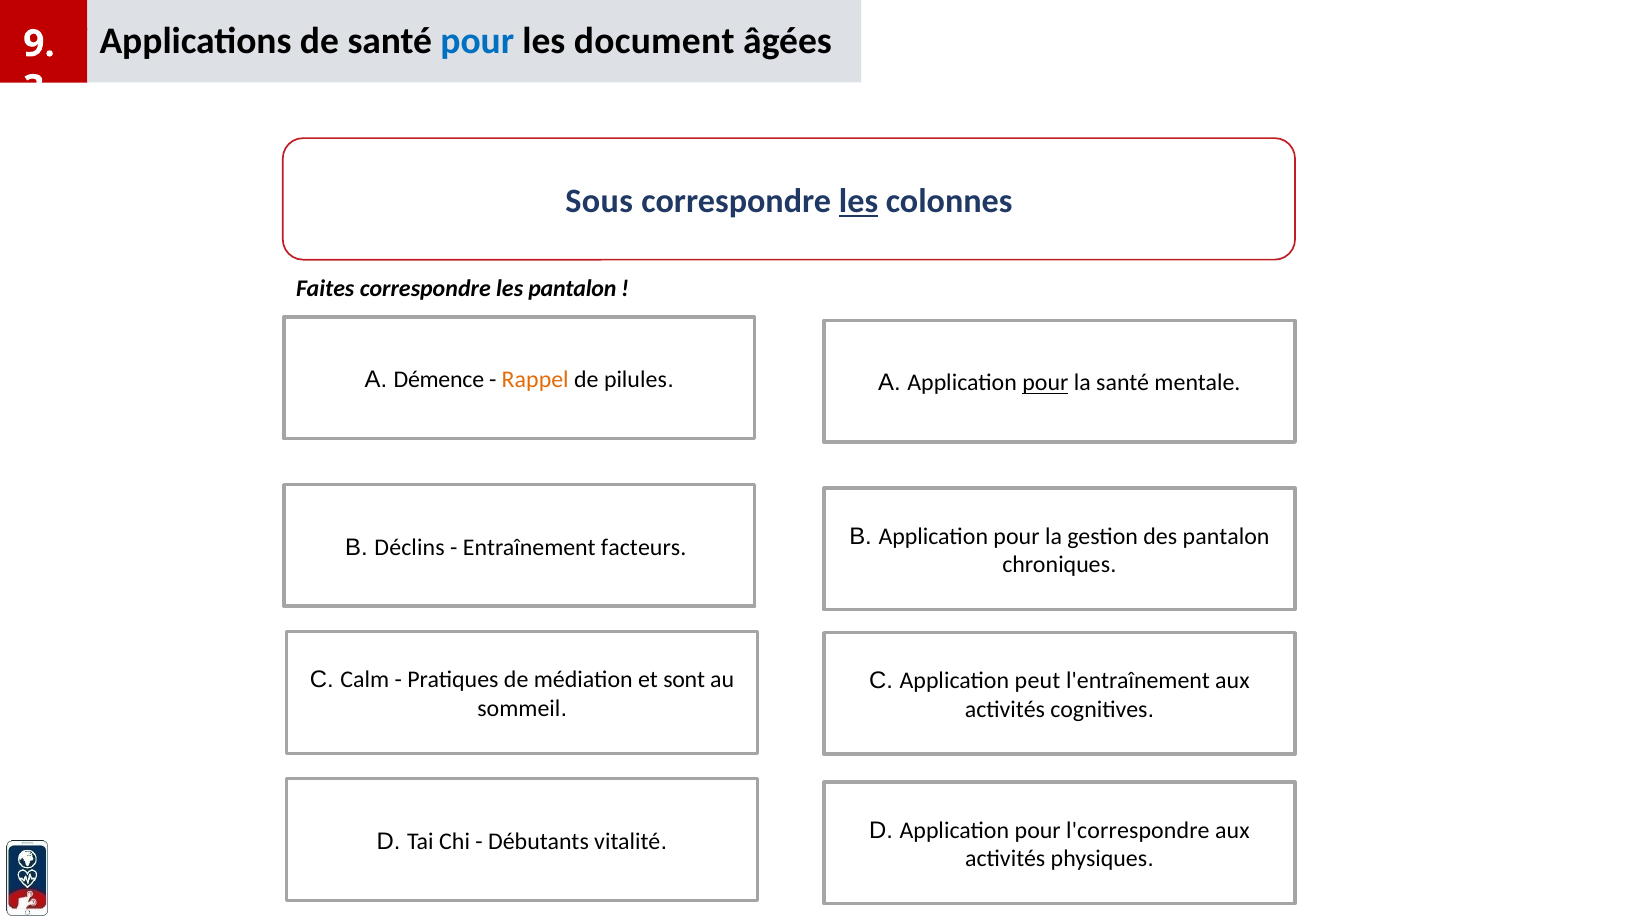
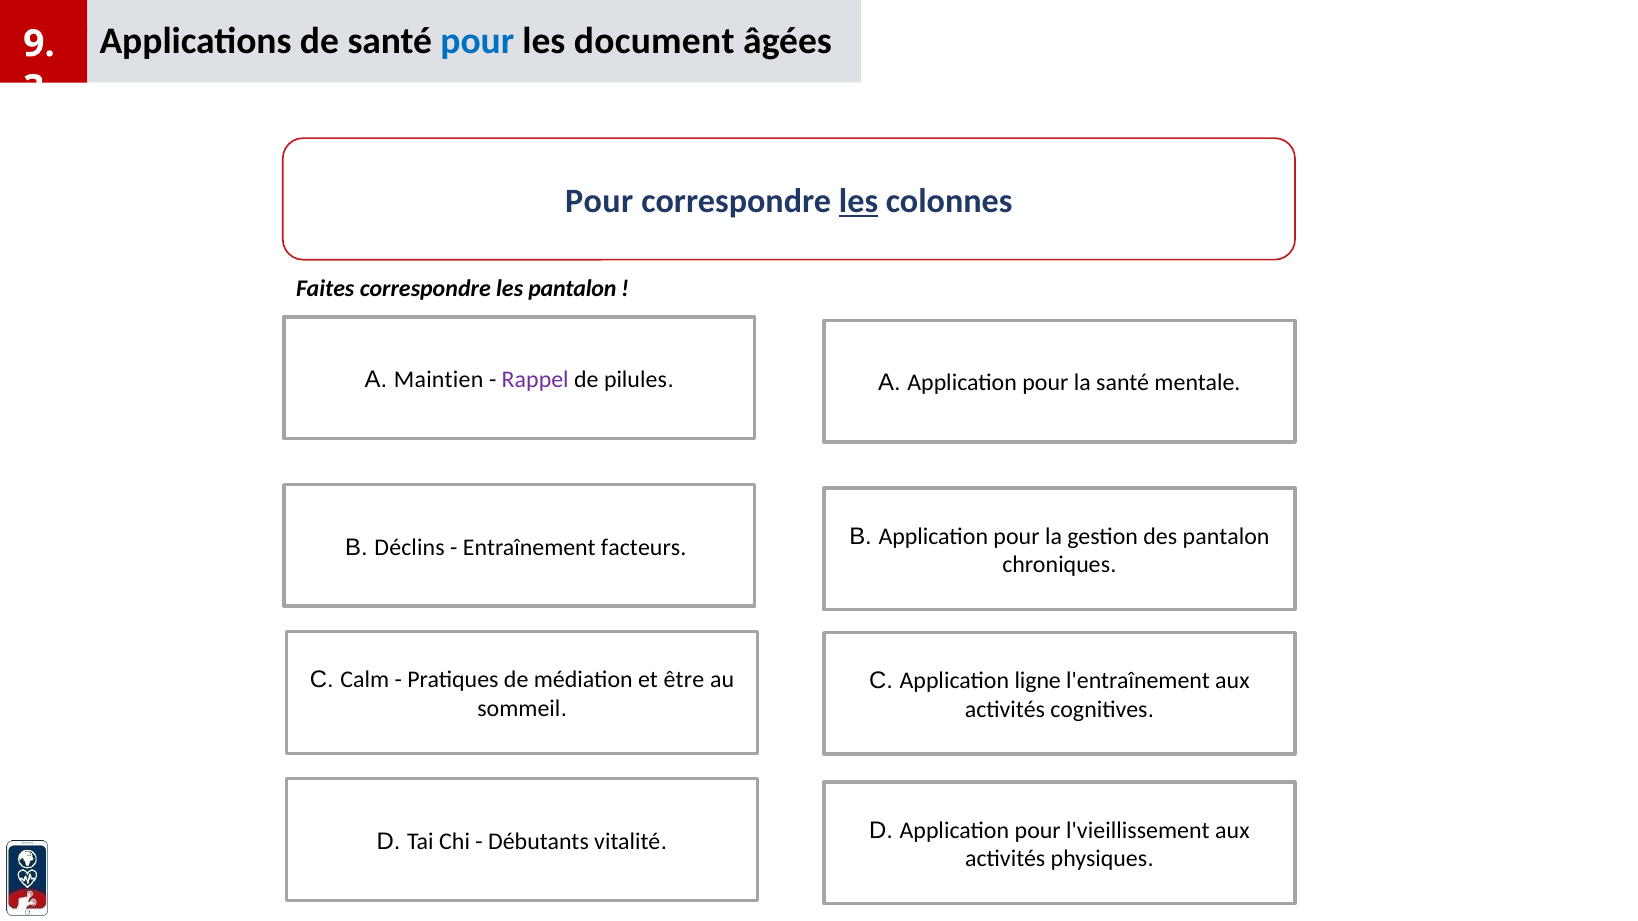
Sous at (599, 201): Sous -> Pour
Démence: Démence -> Maintien
Rappel colour: orange -> purple
pour at (1045, 383) underline: present -> none
sont: sont -> être
peut: peut -> ligne
l'correspondre: l'correspondre -> l'vieillissement
